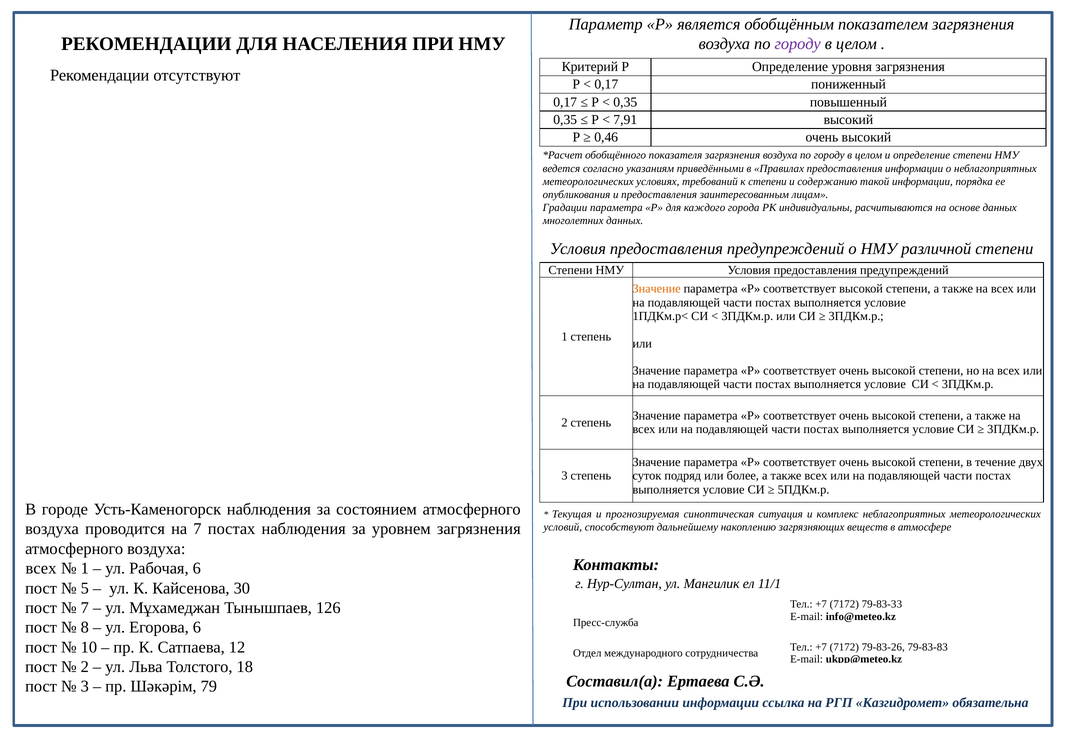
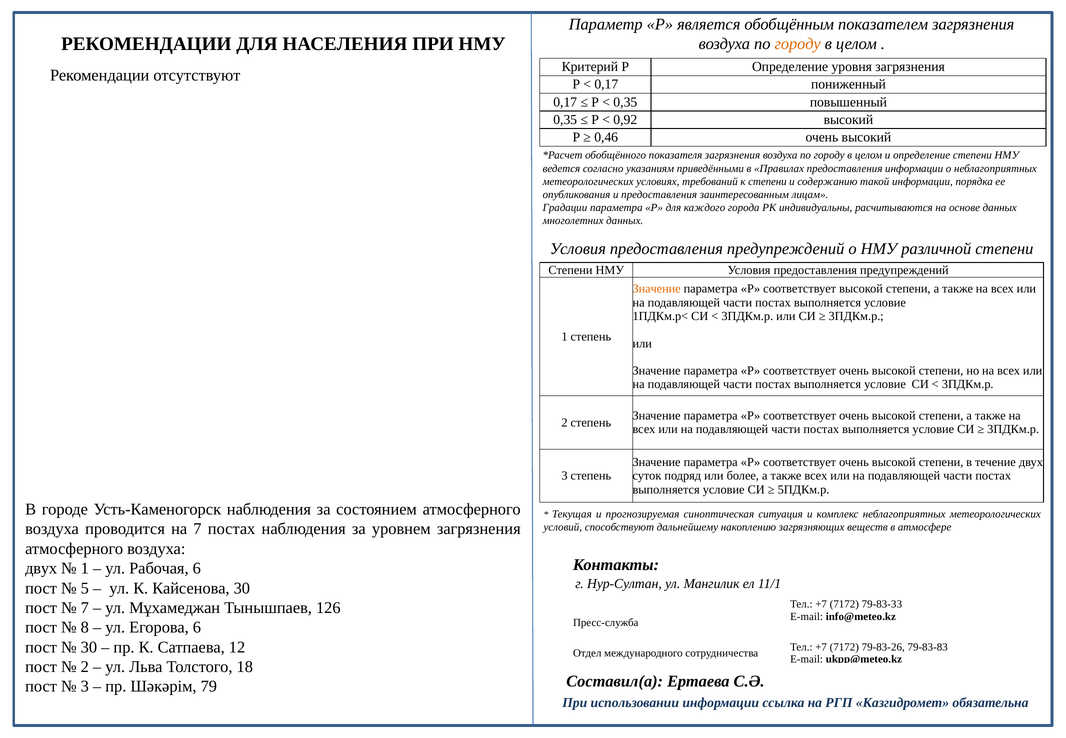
городу at (798, 44) colour: purple -> orange
7,91: 7,91 -> 0,92
всех at (41, 568): всех -> двух
10 at (89, 647): 10 -> 30
